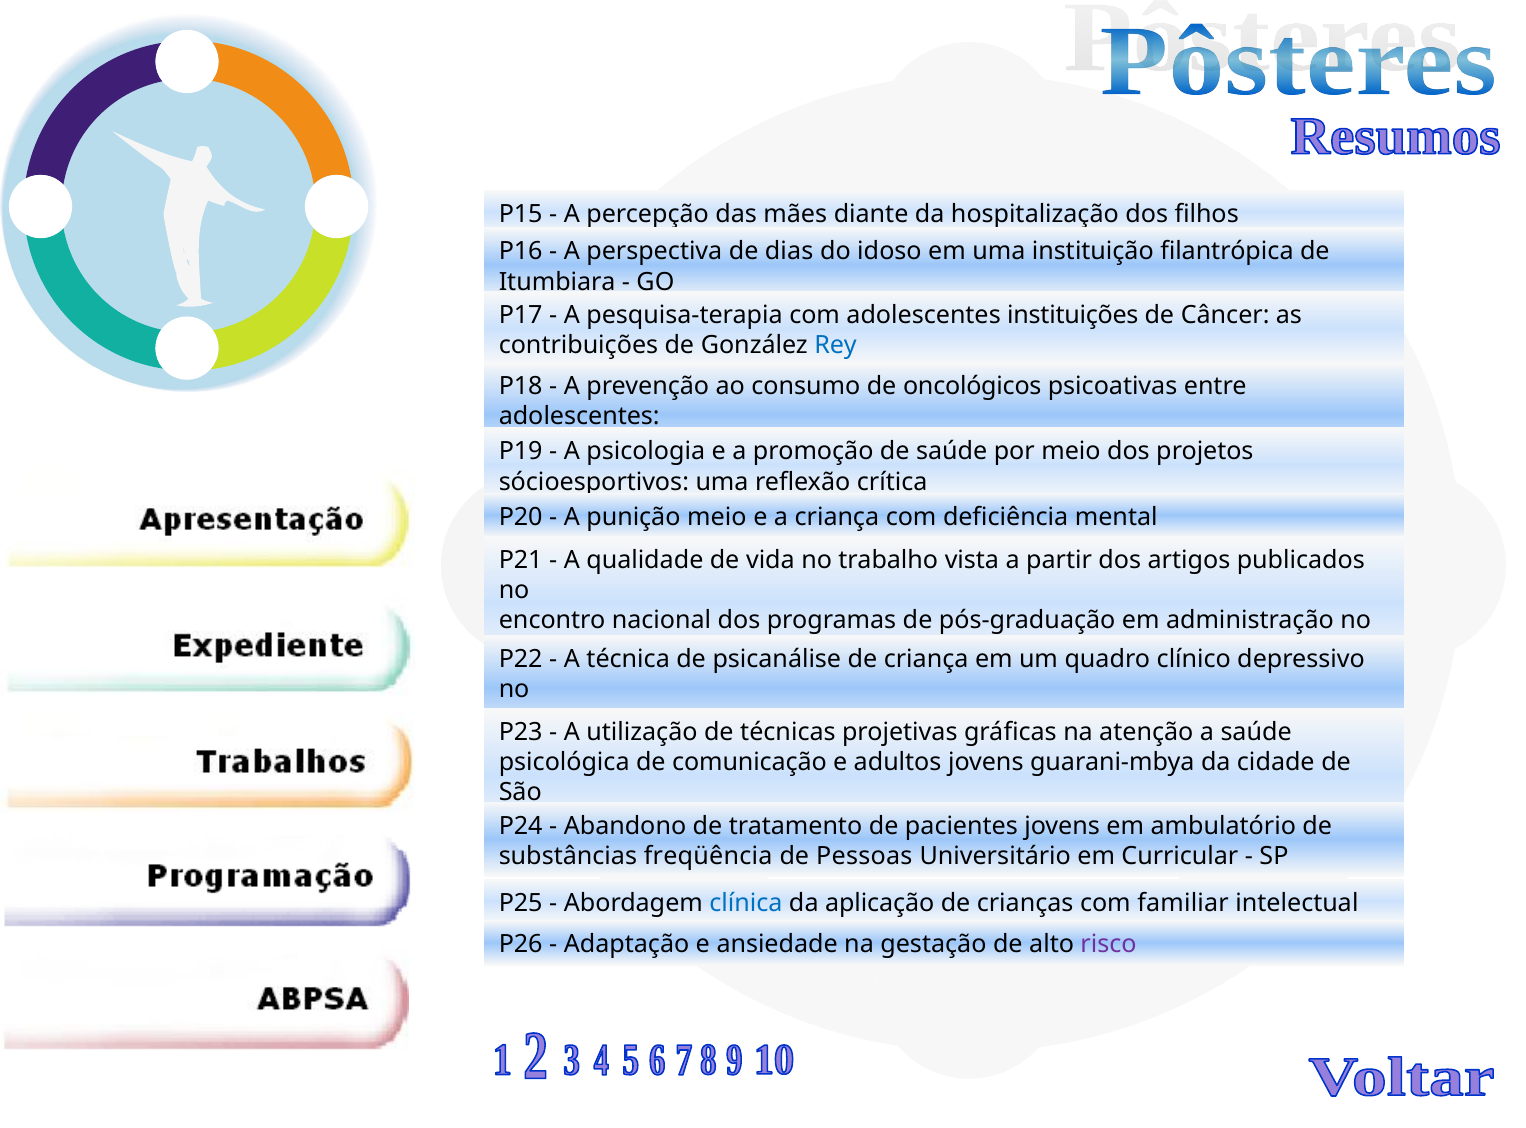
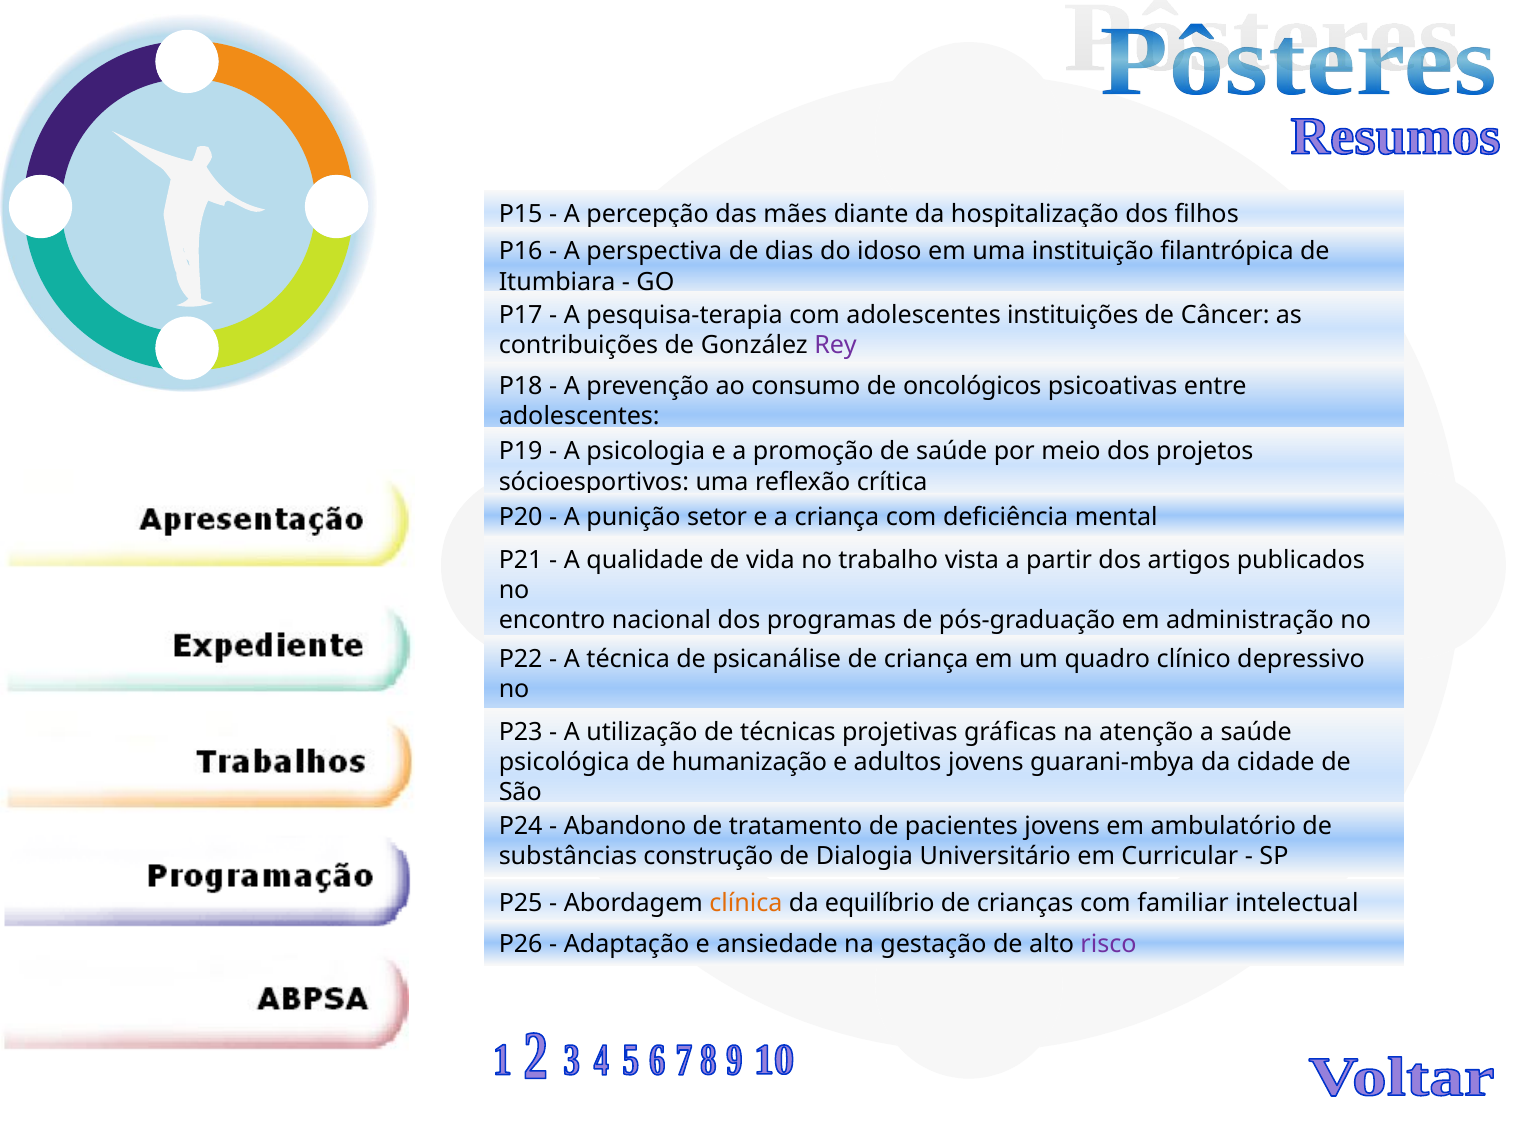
Rey colour: blue -> purple
punição meio: meio -> setor
comunicação: comunicação -> humanização
freqüência: freqüência -> construção
Pessoas: Pessoas -> Dialogia
clínica colour: blue -> orange
da aplicação: aplicação -> equilíbrio
